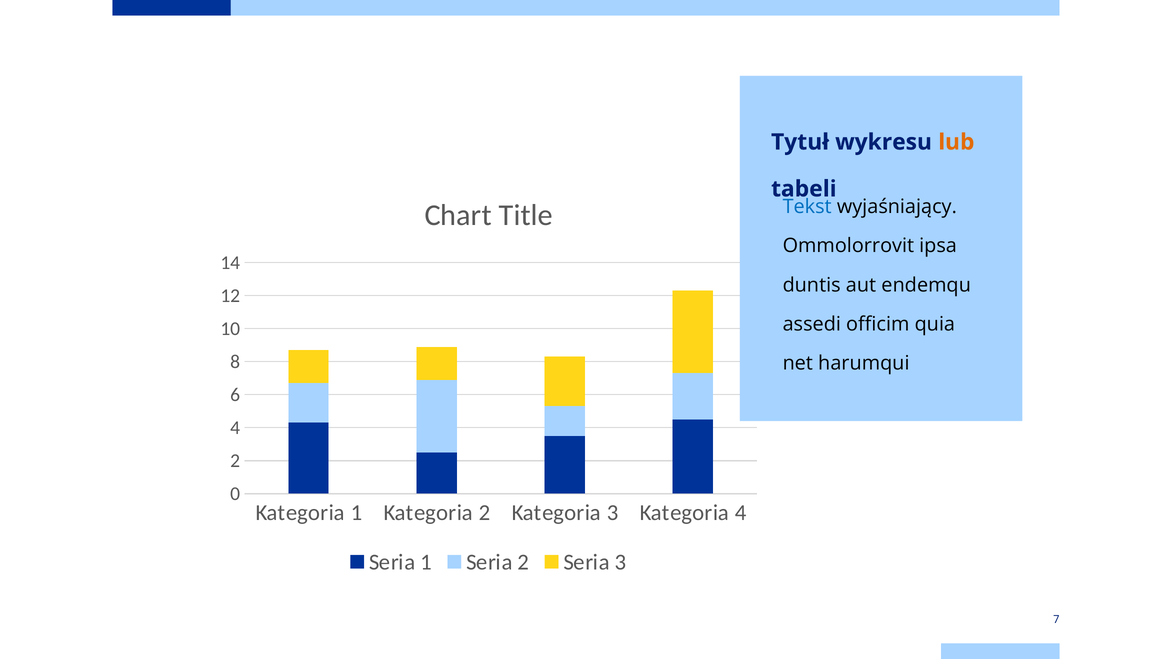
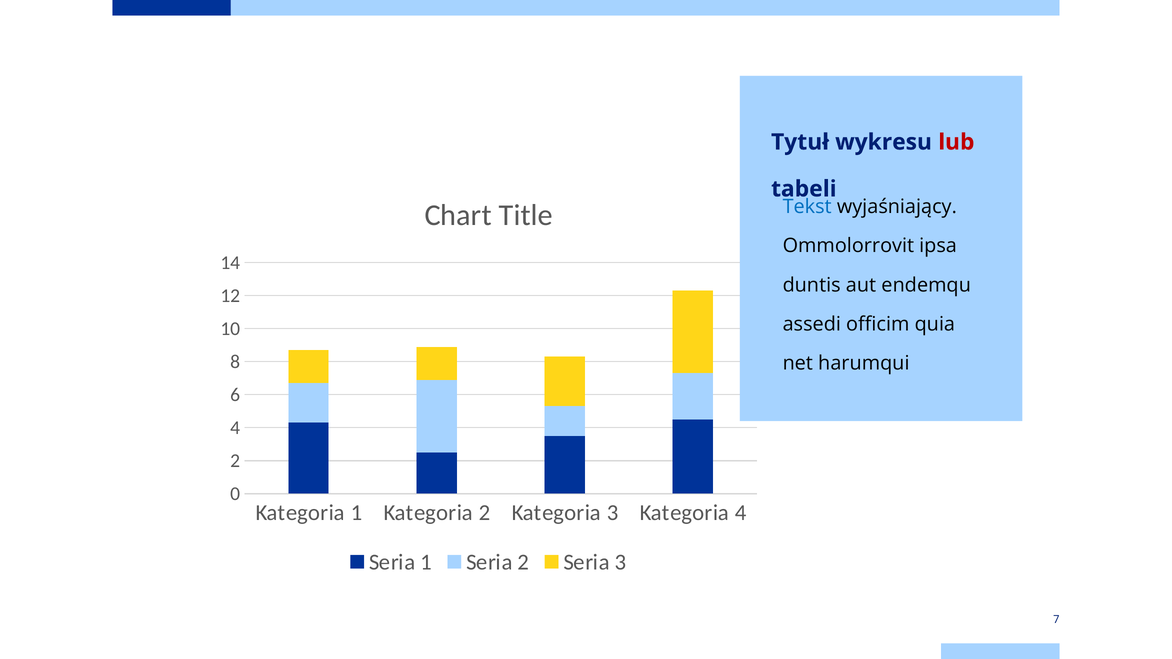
lub colour: orange -> red
